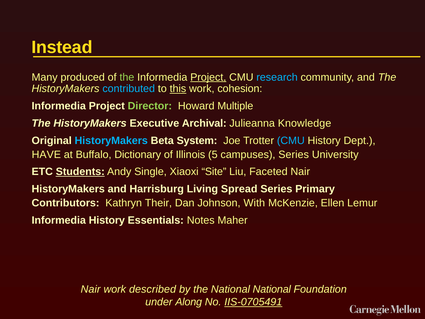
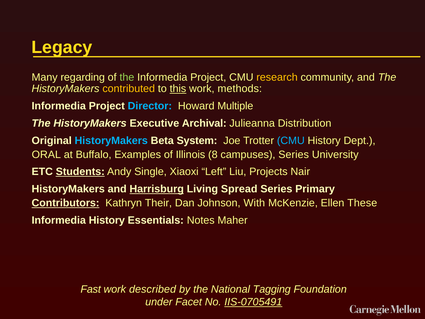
Instead: Instead -> Legacy
produced: produced -> regarding
Project at (208, 77) underline: present -> none
research colour: light blue -> yellow
contributed colour: light blue -> yellow
cohesion: cohesion -> methods
Director colour: light green -> light blue
Knowledge: Knowledge -> Distribution
HAVE: HAVE -> ORAL
Dictionary: Dictionary -> Examples
5: 5 -> 8
Site: Site -> Left
Faceted: Faceted -> Projects
Harrisburg underline: none -> present
Contributors underline: none -> present
Lemur: Lemur -> These
Nair at (91, 289): Nair -> Fast
National National: National -> Tagging
Along: Along -> Facet
